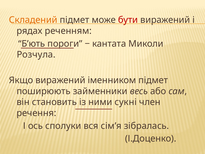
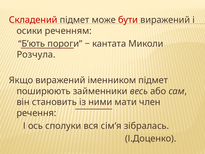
Складений colour: orange -> red
рядах: рядах -> осики
сукні: сукні -> мати
